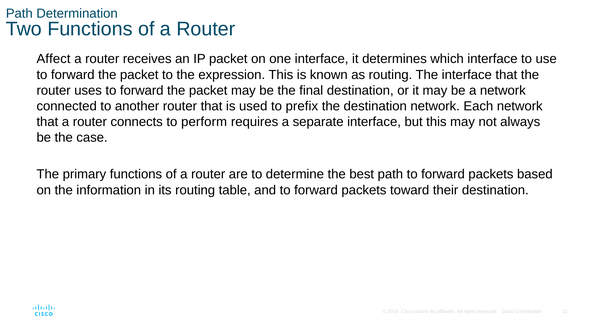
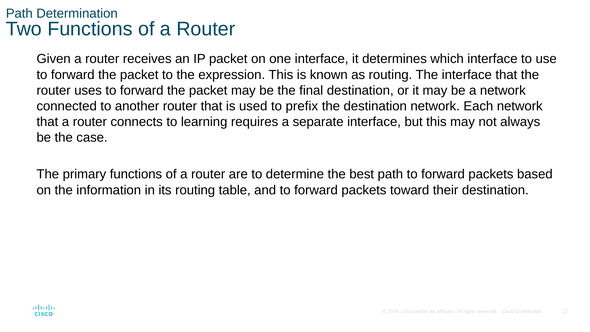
Affect: Affect -> Given
perform: perform -> learning
